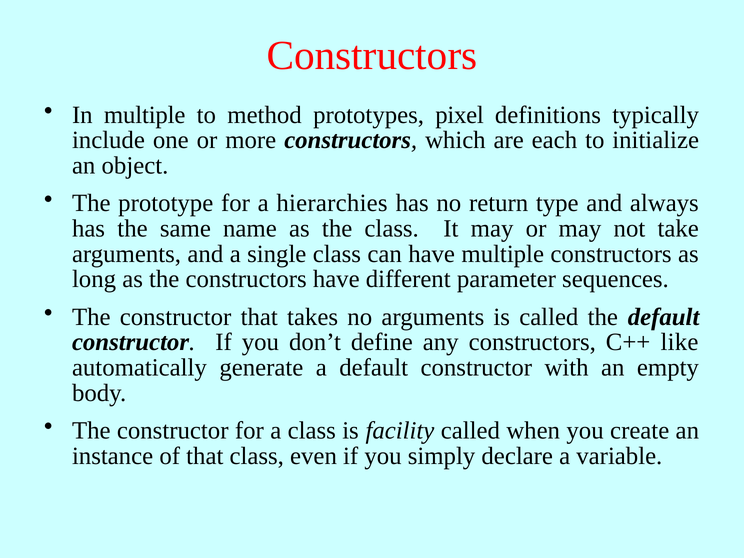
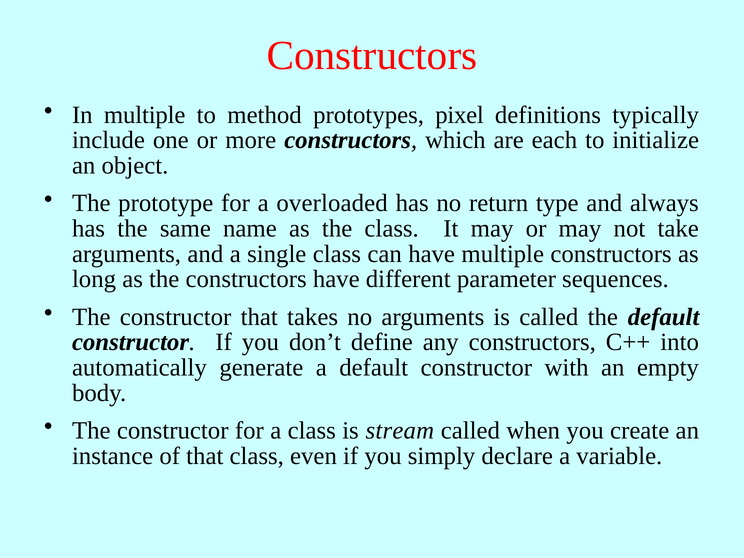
hierarchies: hierarchies -> overloaded
like: like -> into
facility: facility -> stream
